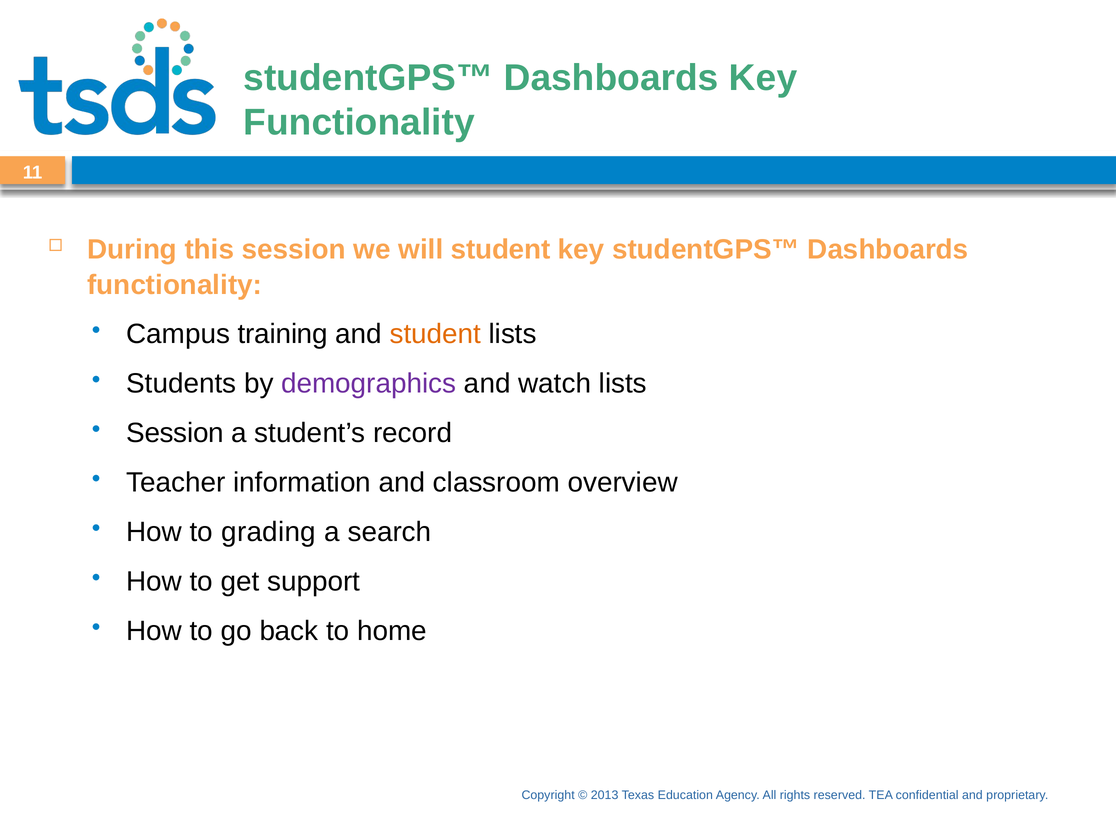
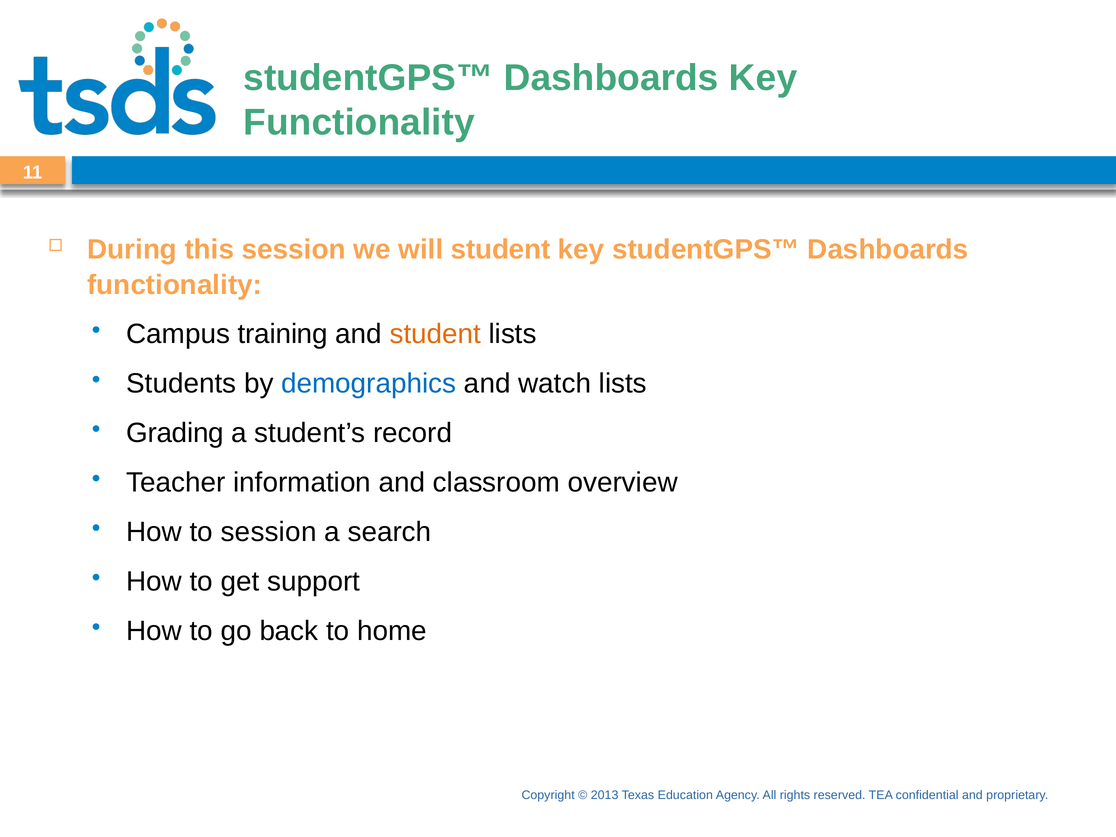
demographics colour: purple -> blue
Session at (175, 433): Session -> Grading
to grading: grading -> session
